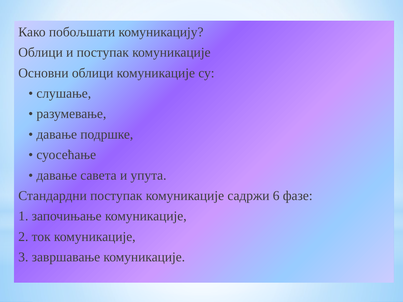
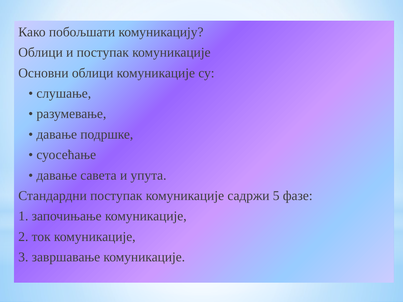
6: 6 -> 5
